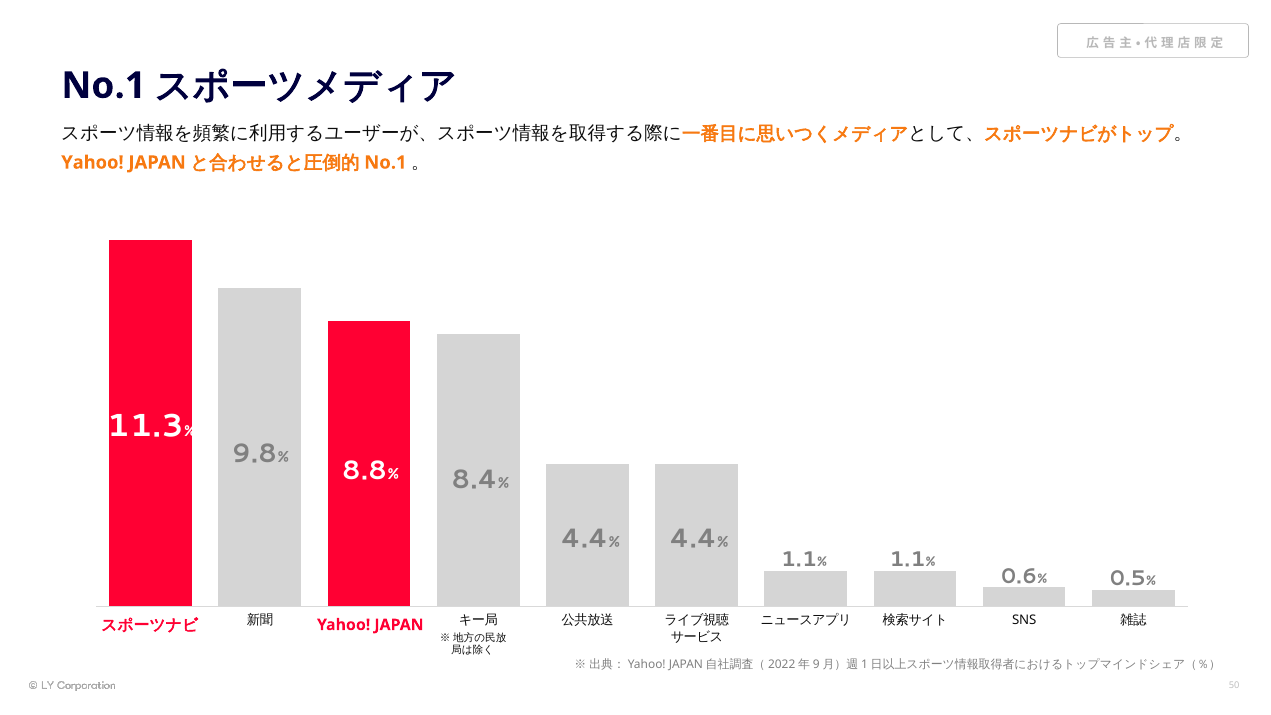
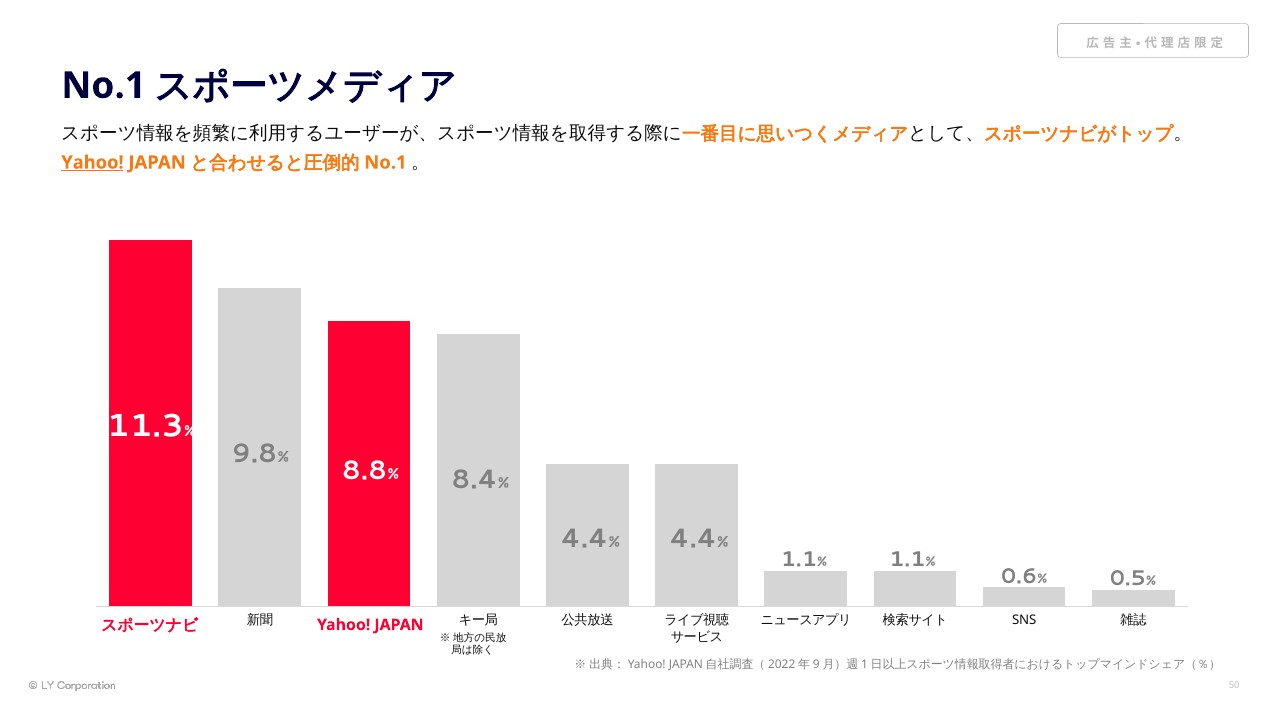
Yahoo at (92, 162) underline: none -> present
